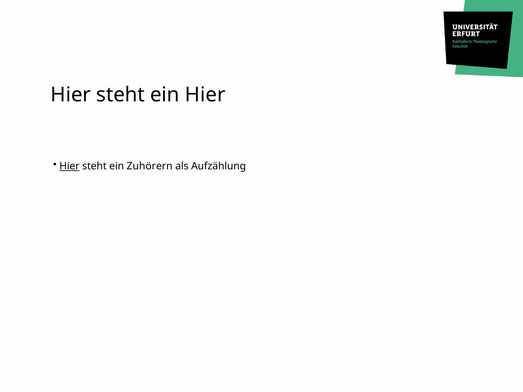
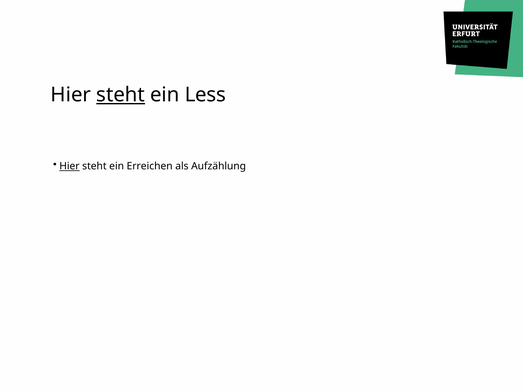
steht at (121, 95) underline: none -> present
ein Hier: Hier -> Less
Zuhörern: Zuhörern -> Erreichen
